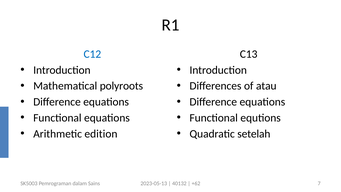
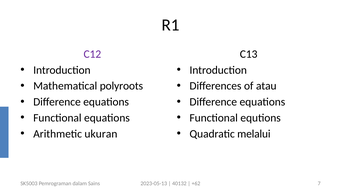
C12 colour: blue -> purple
edition: edition -> ukuran
setelah: setelah -> melalui
